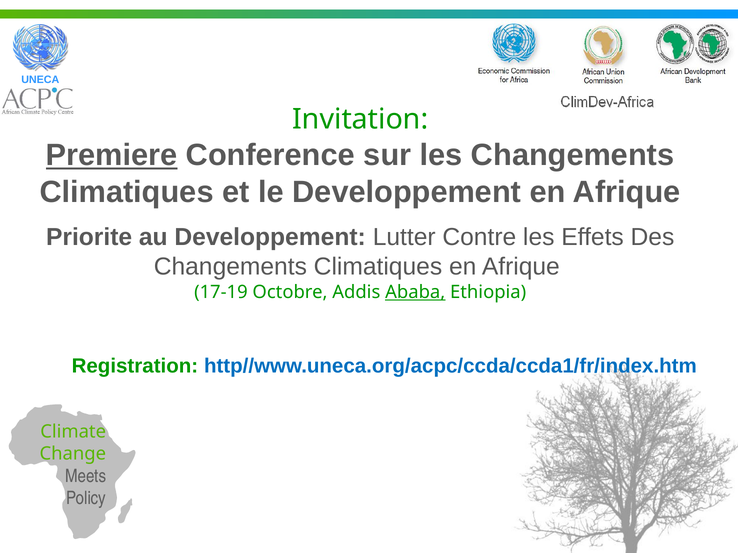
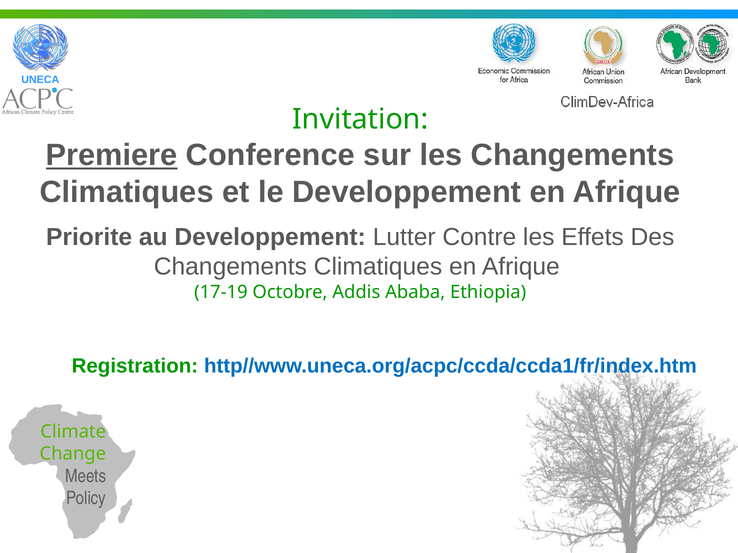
Ababa underline: present -> none
